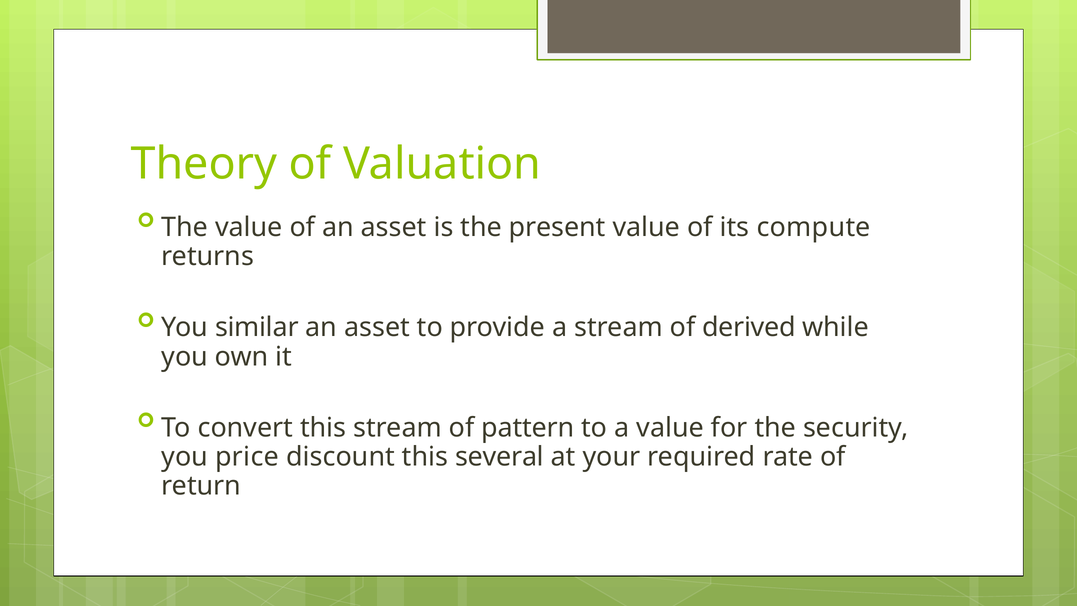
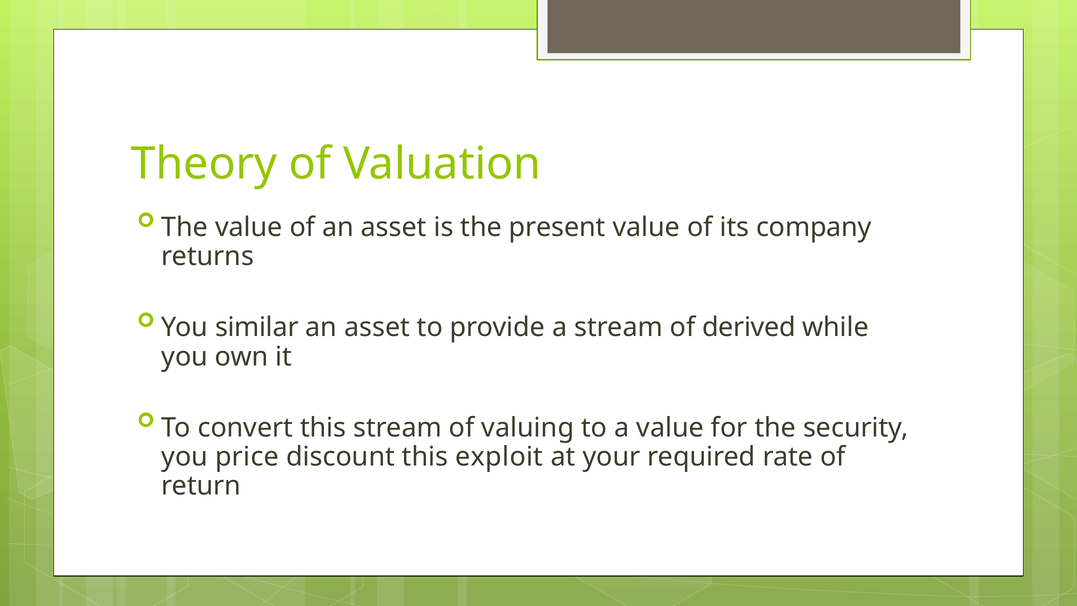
compute: compute -> company
pattern: pattern -> valuing
several: several -> exploit
